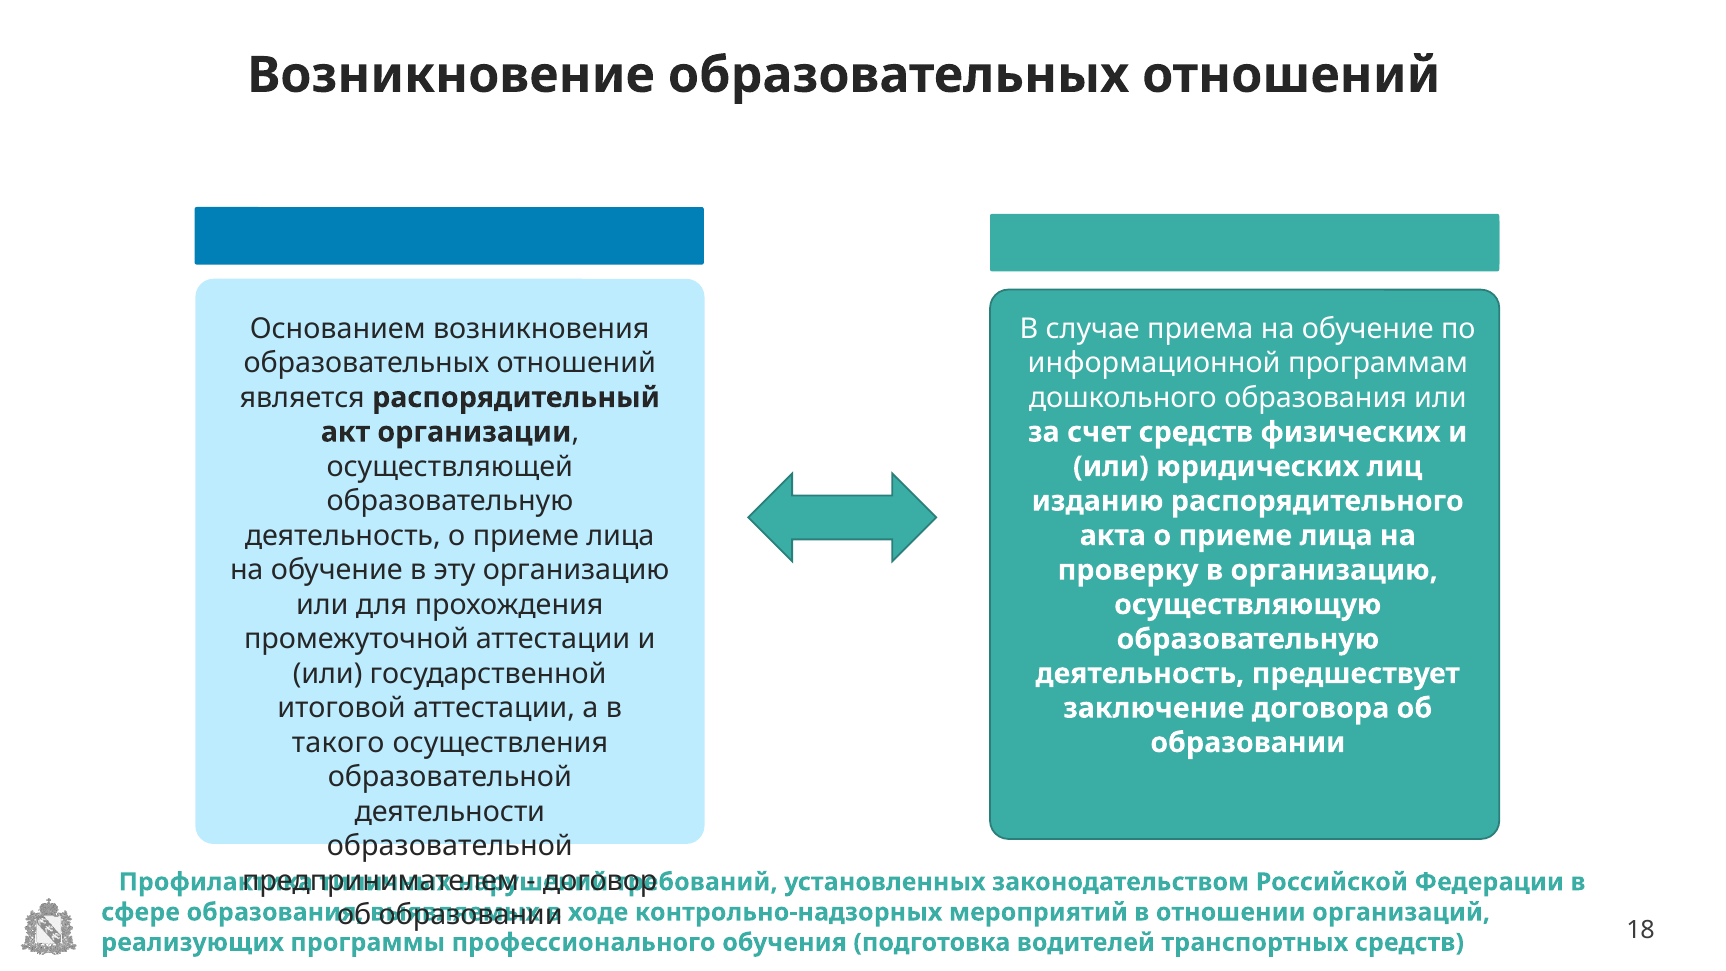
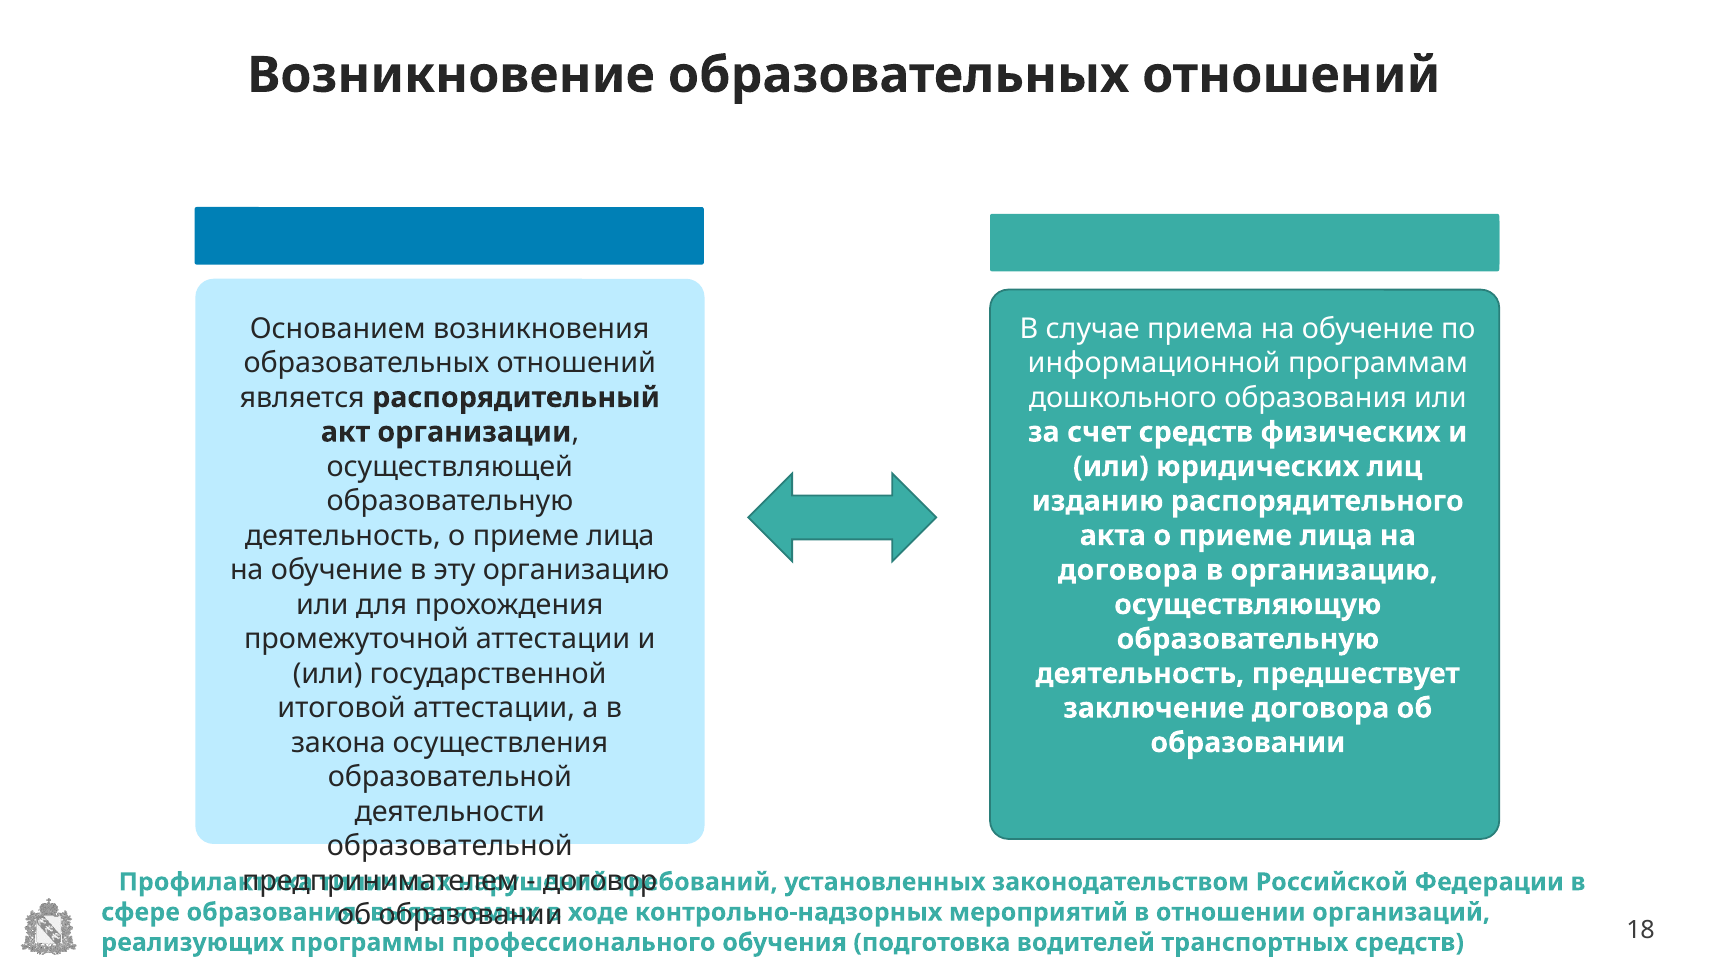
проверку at (1128, 570): проверку -> договора
такого: такого -> закона
